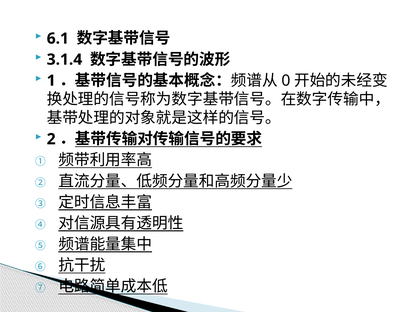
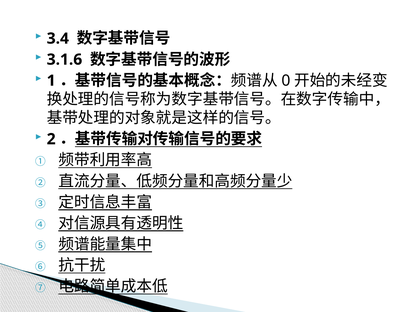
6.1: 6.1 -> 3.4
3.1.4: 3.1.4 -> 3.1.6
